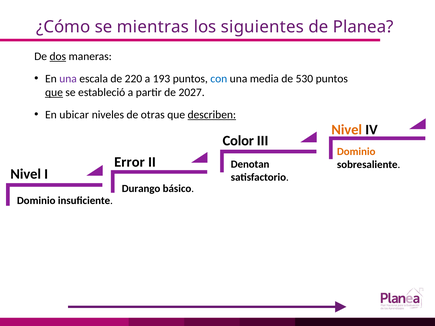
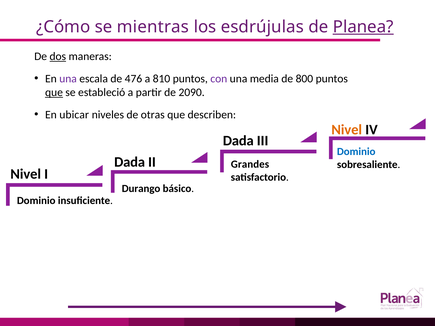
siguientes: siguientes -> esdrújulas
Planea underline: none -> present
220: 220 -> 476
193: 193 -> 810
con colour: blue -> purple
530: 530 -> 800
2027: 2027 -> 2090
describen underline: present -> none
Color at (238, 141): Color -> Dada
Dominio at (356, 152) colour: orange -> blue
Error at (129, 162): Error -> Dada
Denotan: Denotan -> Grandes
